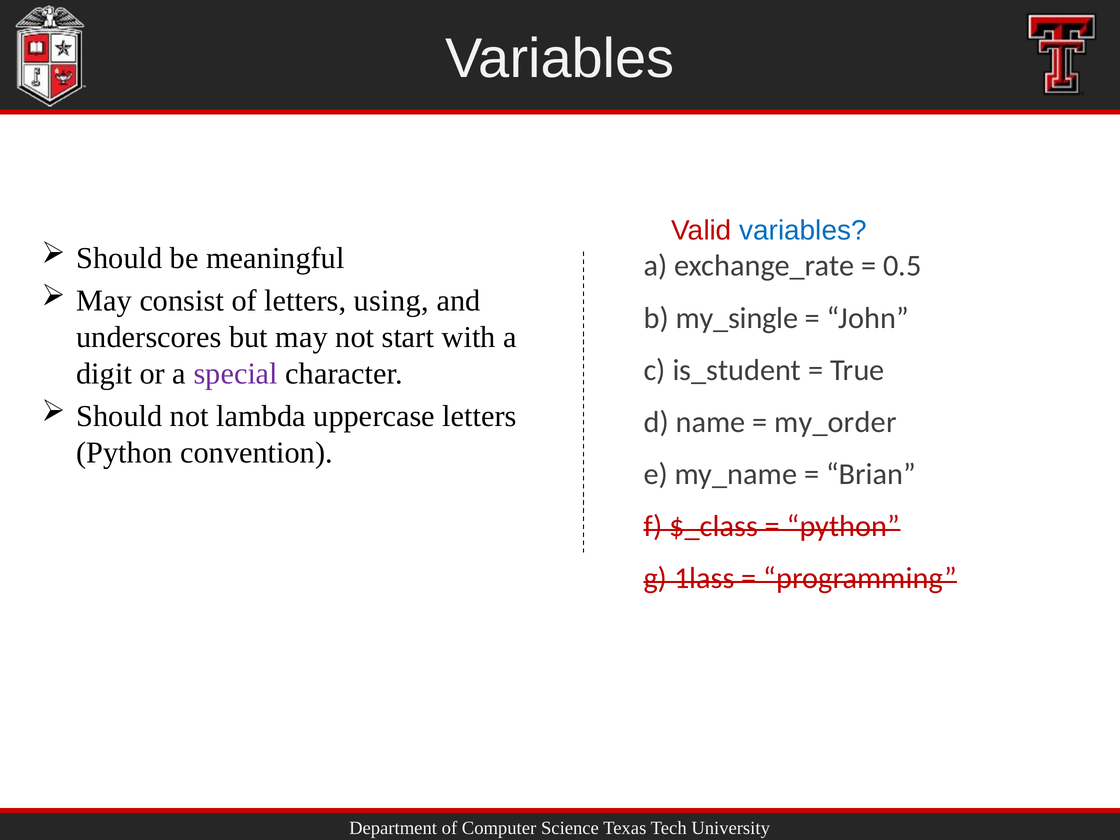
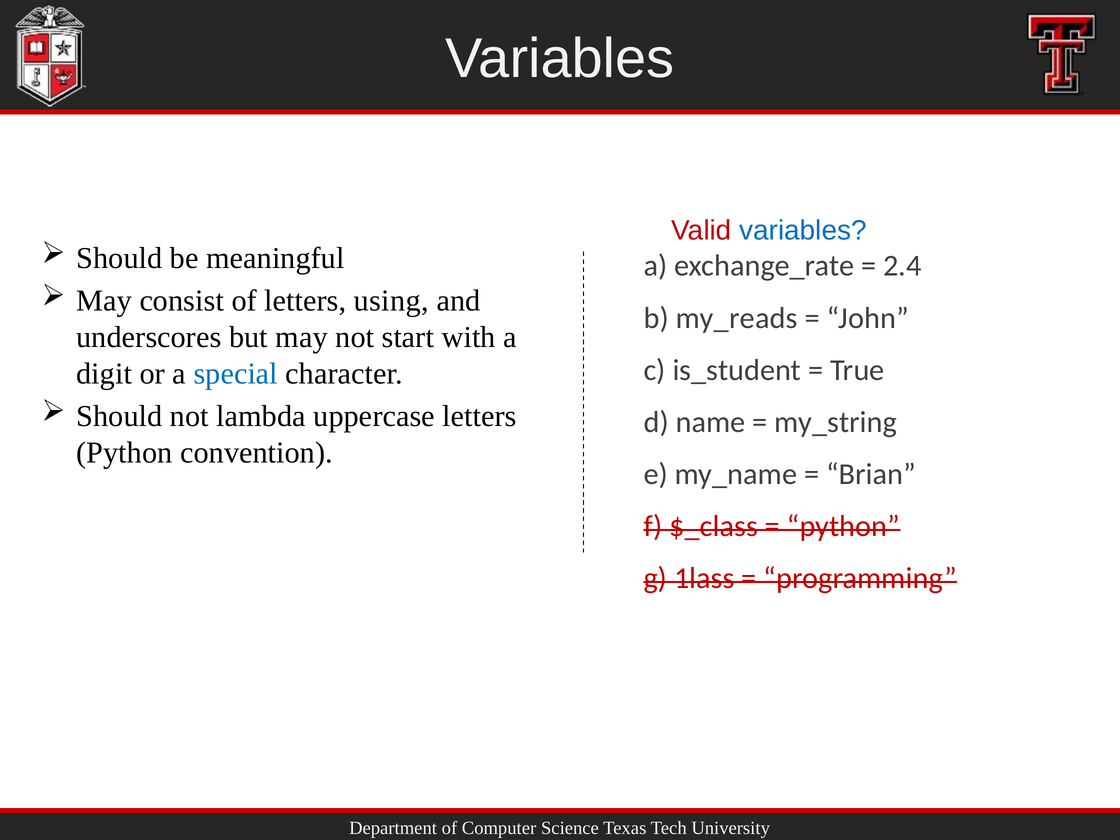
0.5: 0.5 -> 2.4
my_single: my_single -> my_reads
special colour: purple -> blue
my_order: my_order -> my_string
